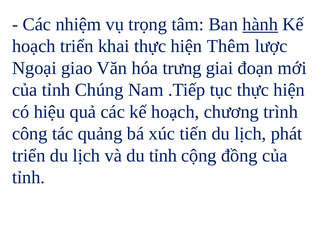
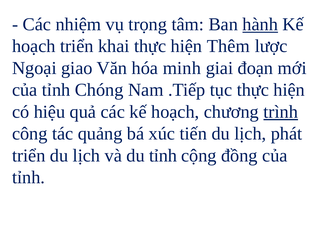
trưng: trưng -> minh
Chúng: Chúng -> Chóng
trình underline: none -> present
